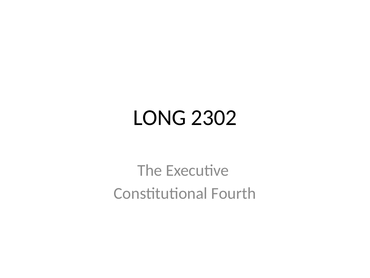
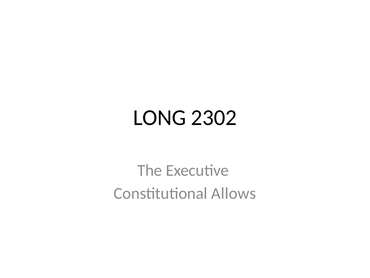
Fourth: Fourth -> Allows
